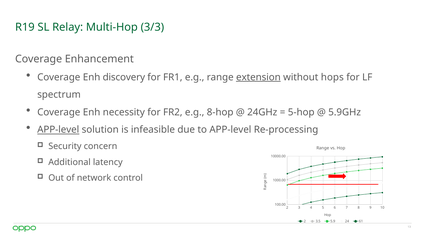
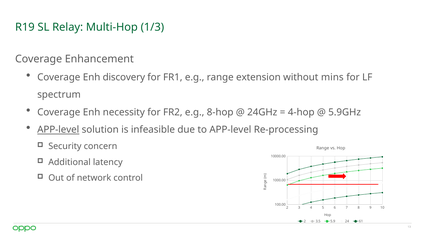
3/3: 3/3 -> 1/3
extension underline: present -> none
hops: hops -> mins
5-hop: 5-hop -> 4-hop
